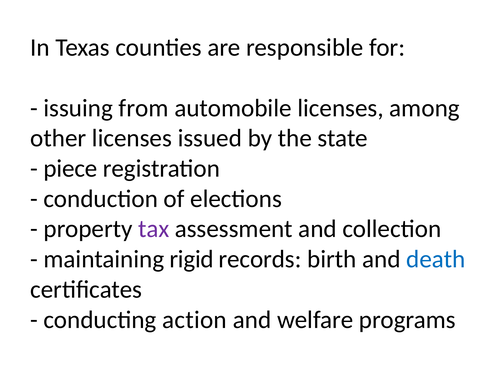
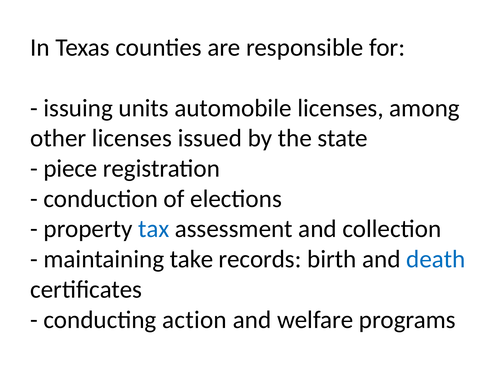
from: from -> units
tax colour: purple -> blue
rigid: rigid -> take
